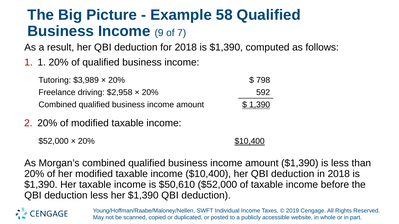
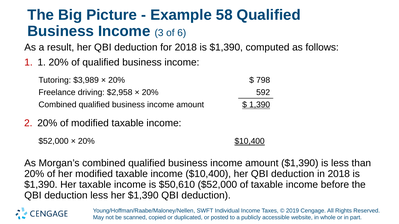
9: 9 -> 3
7: 7 -> 6
